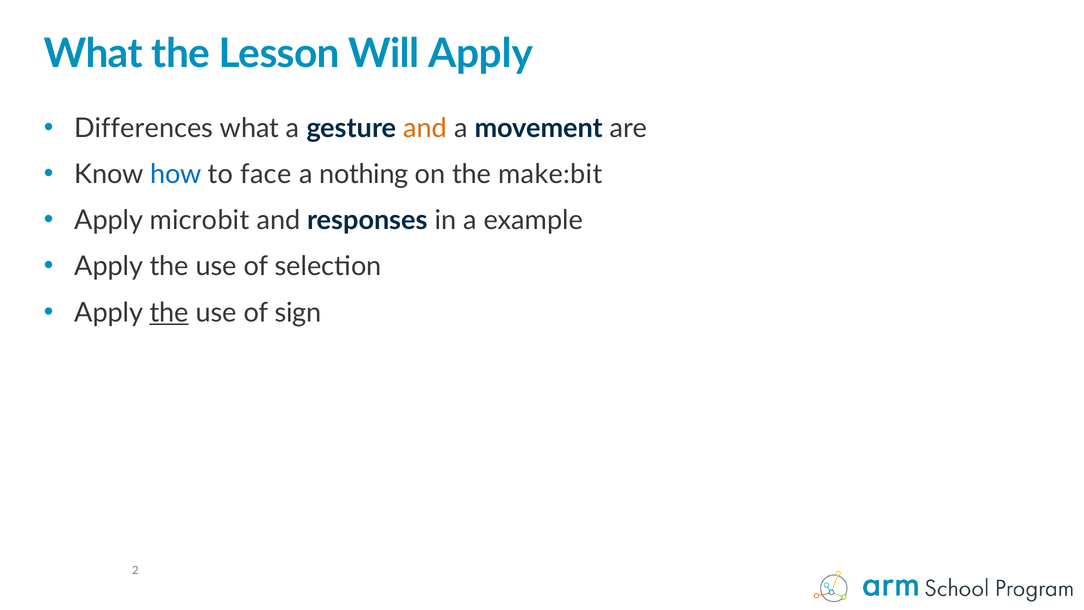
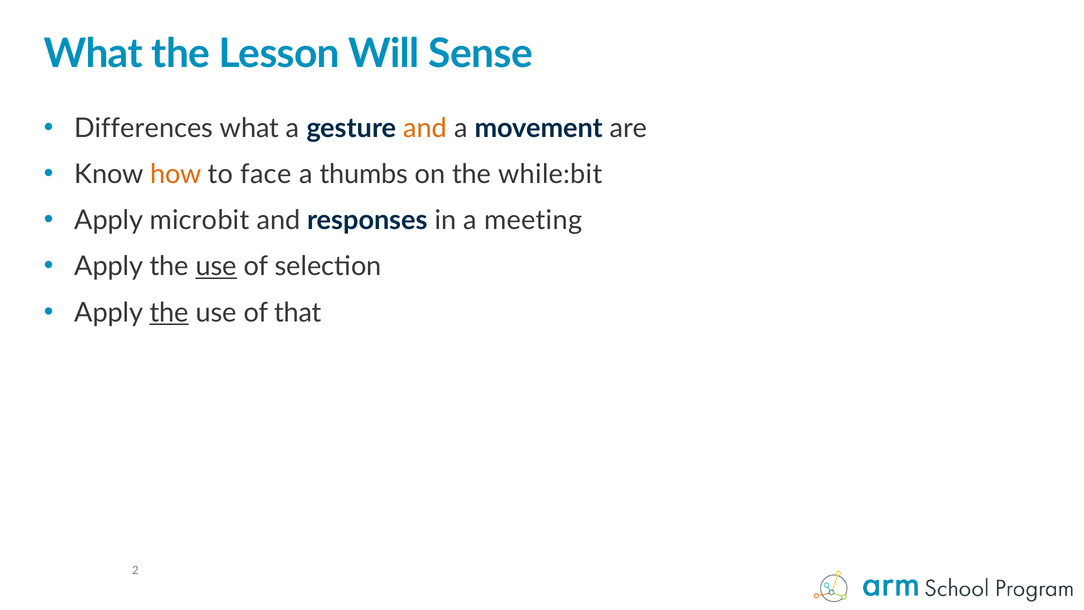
Will Apply: Apply -> Sense
how colour: blue -> orange
nothing: nothing -> thumbs
make:bit: make:bit -> while:bit
example: example -> meeting
use at (216, 266) underline: none -> present
sign: sign -> that
